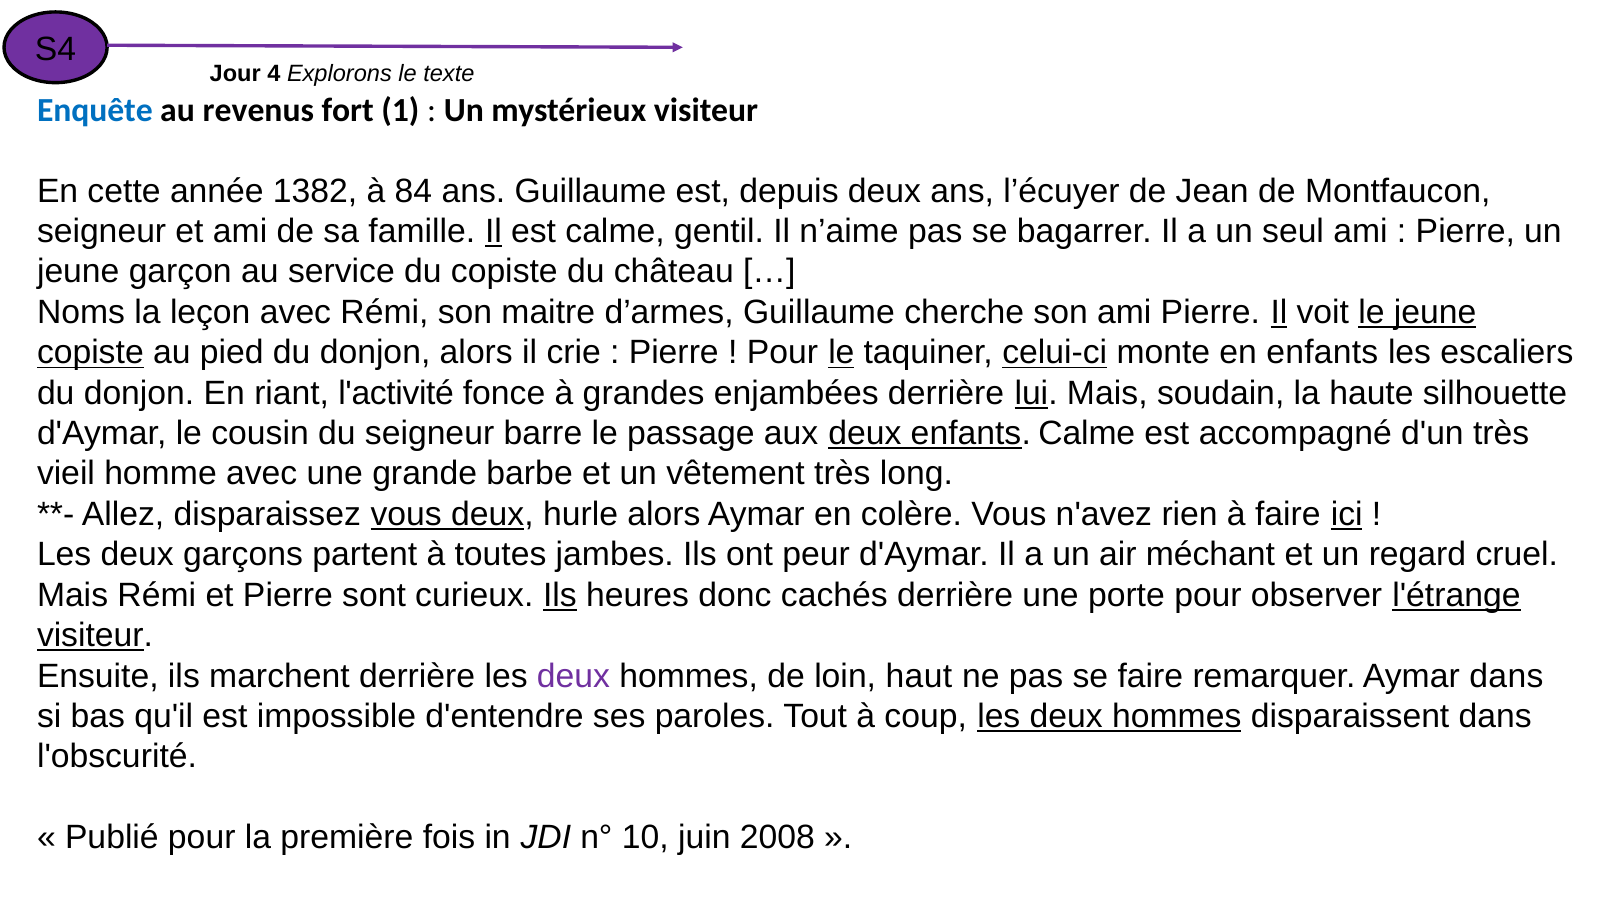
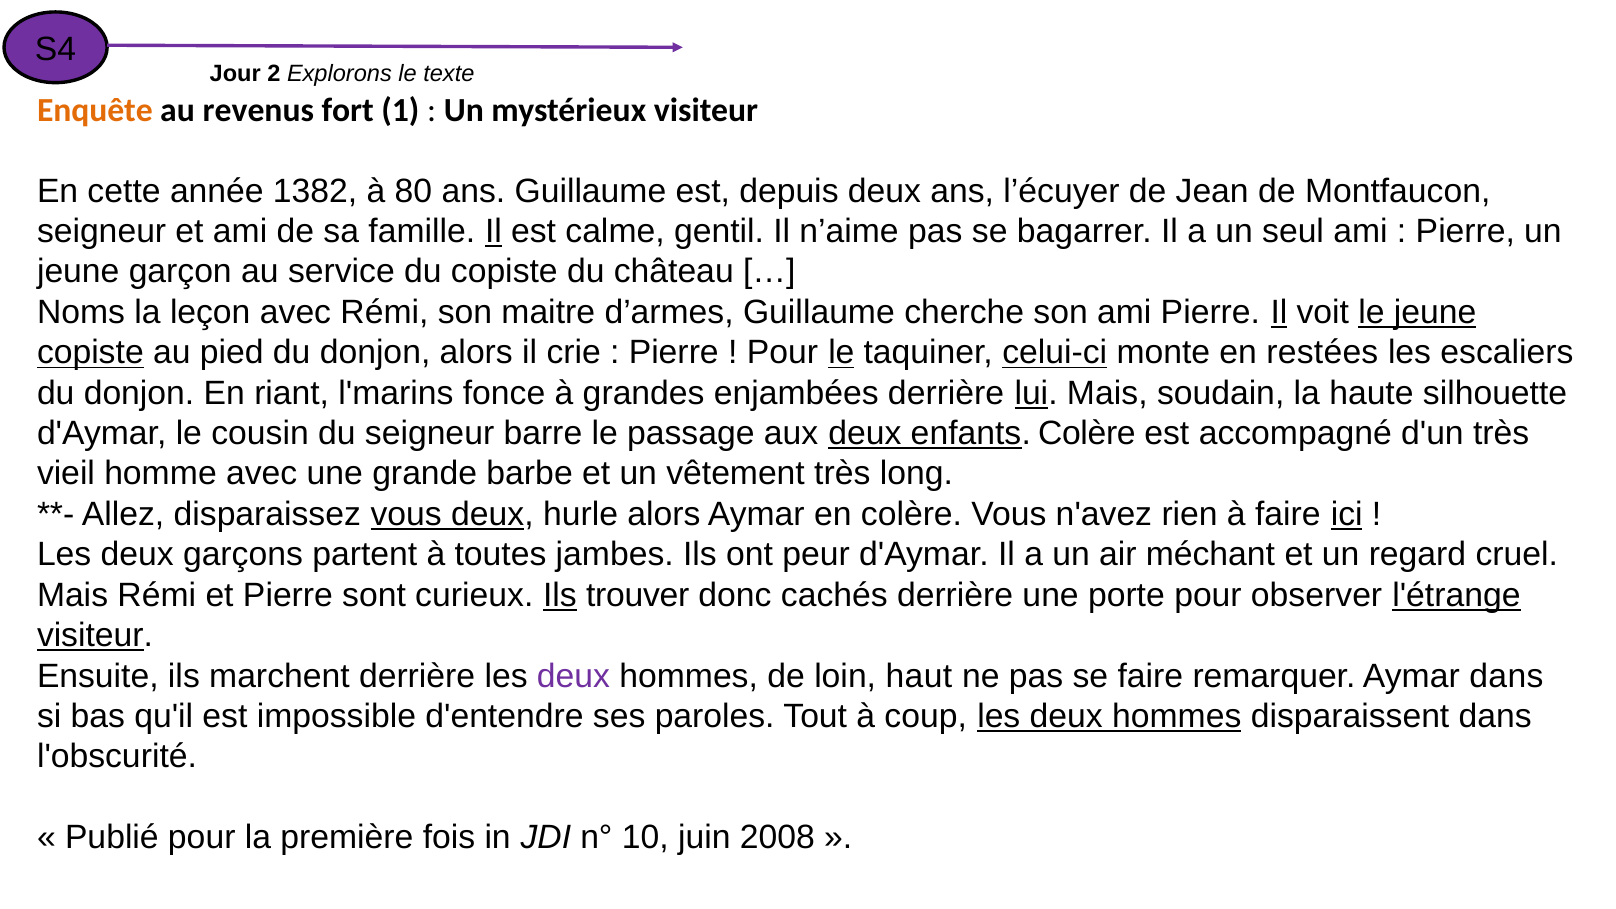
4: 4 -> 2
Enquête colour: blue -> orange
84: 84 -> 80
en enfants: enfants -> restées
l'activité: l'activité -> l'marins
enfants Calme: Calme -> Colère
heures: heures -> trouver
